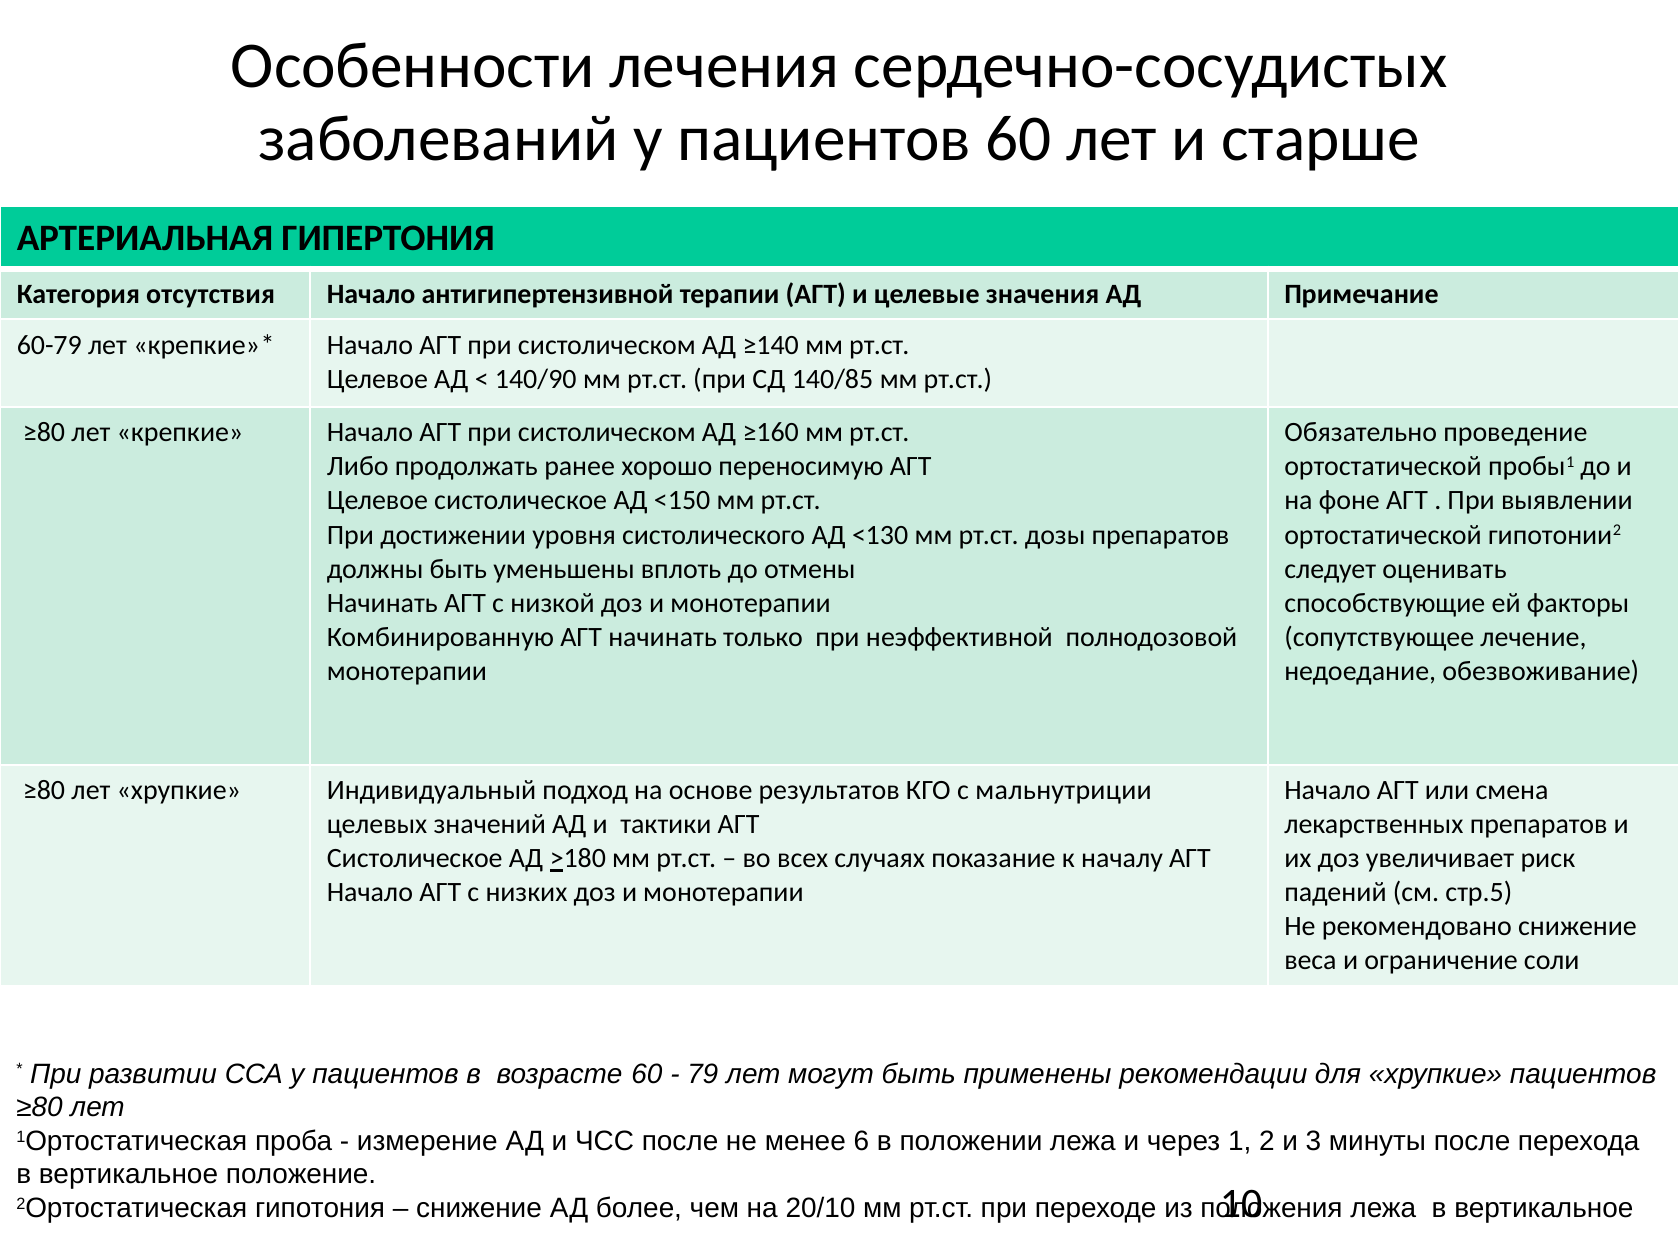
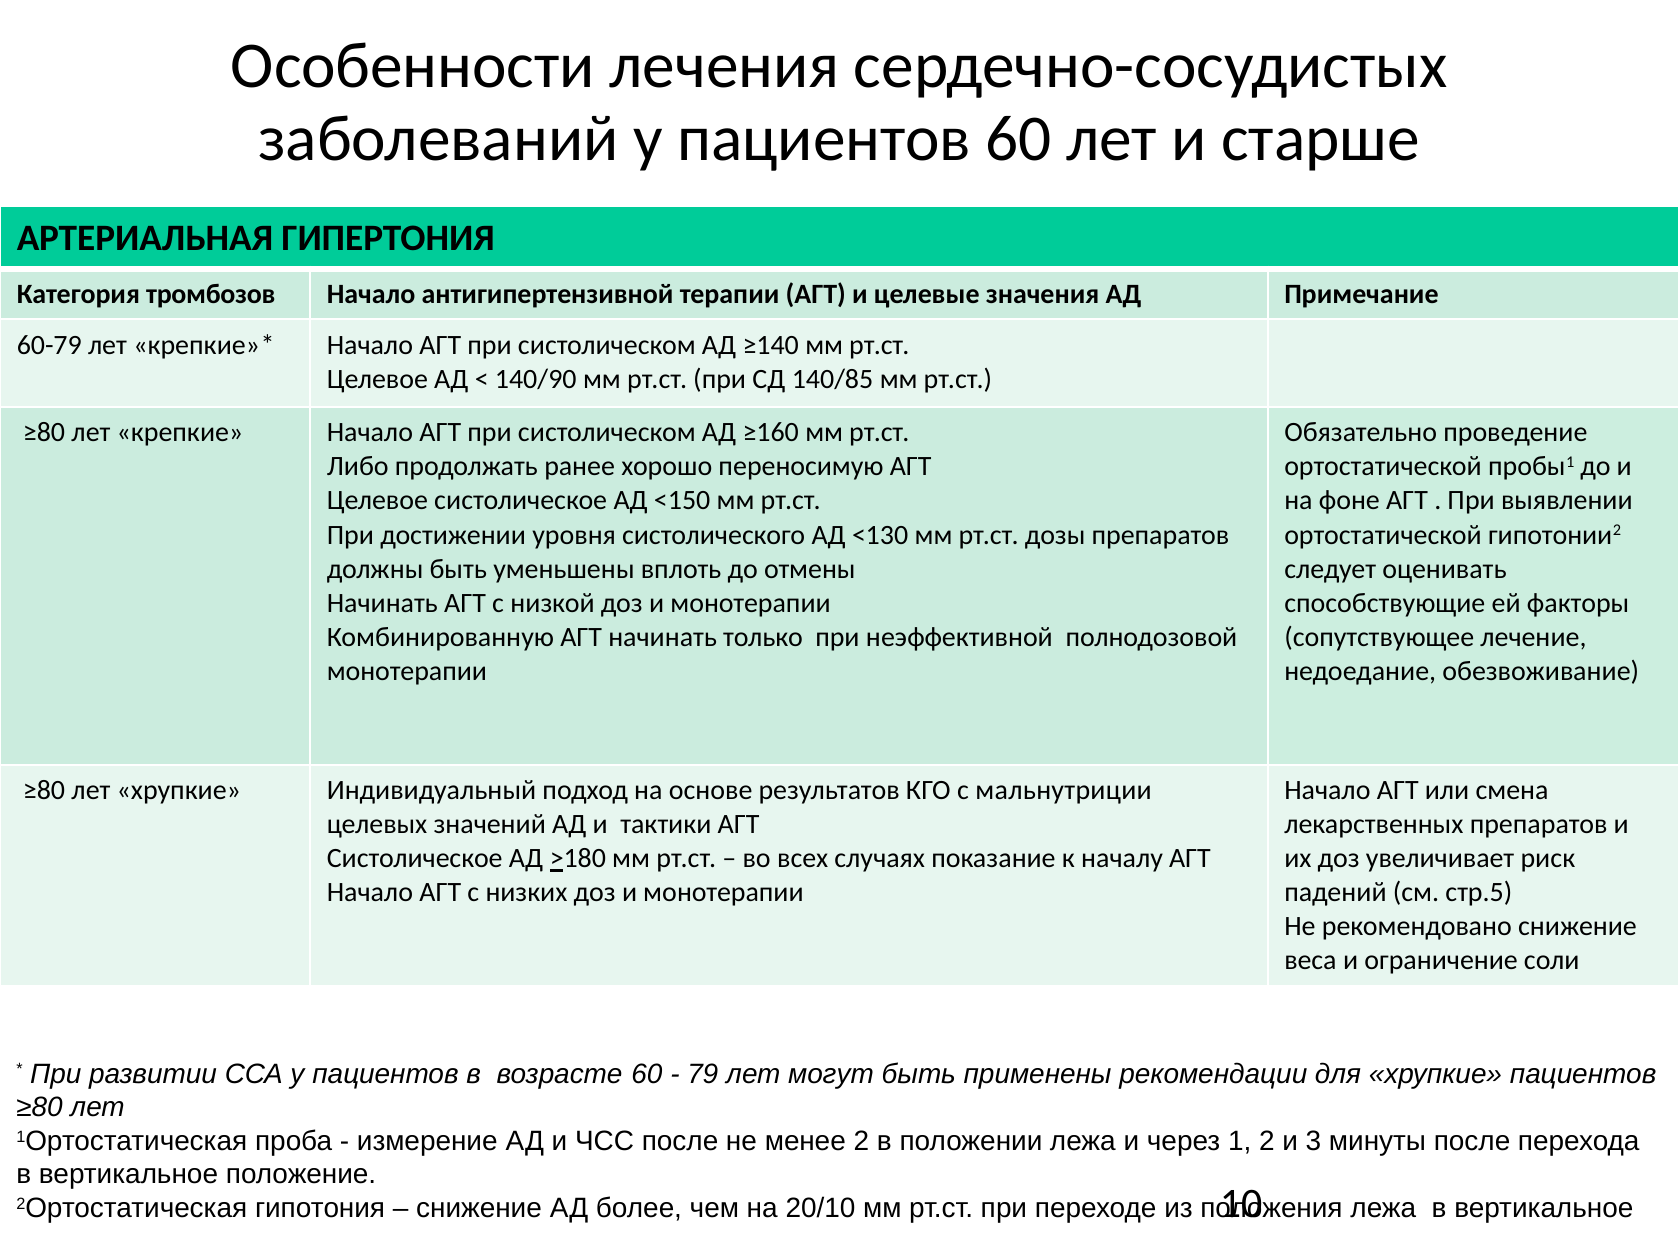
отсутствия: отсутствия -> тромбозов
менее 6: 6 -> 2
